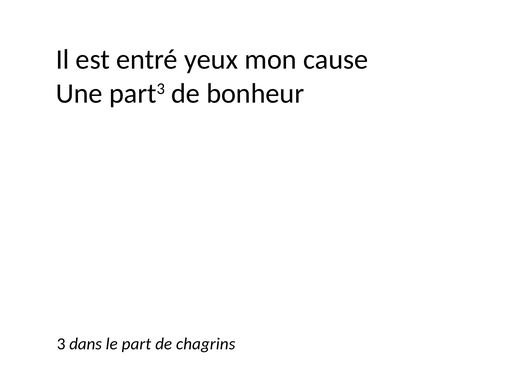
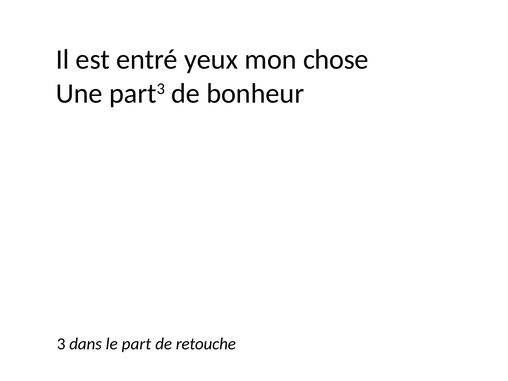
cause: cause -> chose
chagrins: chagrins -> retouche
